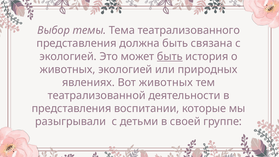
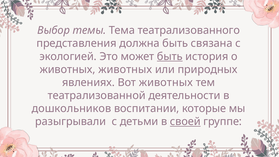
животных экологией: экологией -> животных
представления at (71, 109): представления -> дошкольников
своей underline: none -> present
